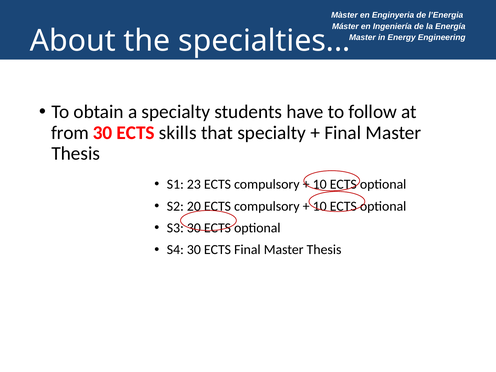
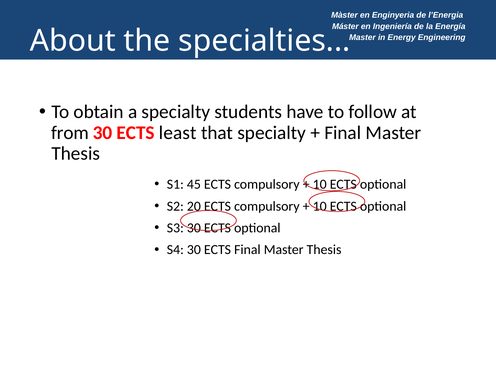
skills: skills -> least
23: 23 -> 45
